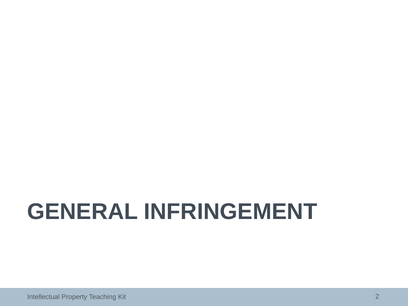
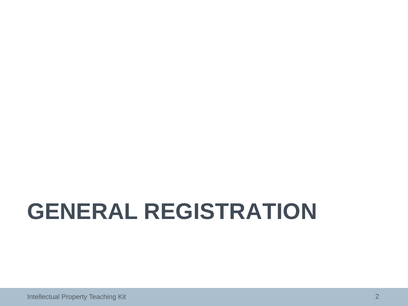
INFRINGEMENT: INFRINGEMENT -> REGISTRATION
